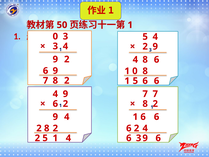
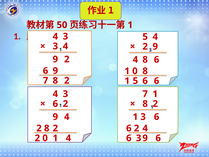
0 at (55, 36): 0 -> 4
9 at (65, 94): 9 -> 3
7 7: 7 -> 1
6 at (143, 117): 6 -> 3
2 5: 5 -> 0
